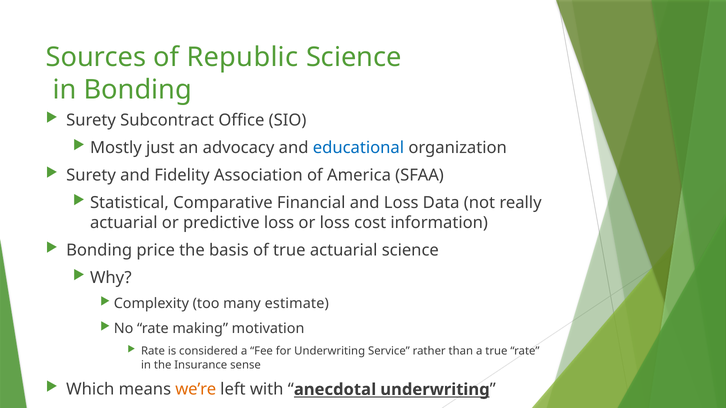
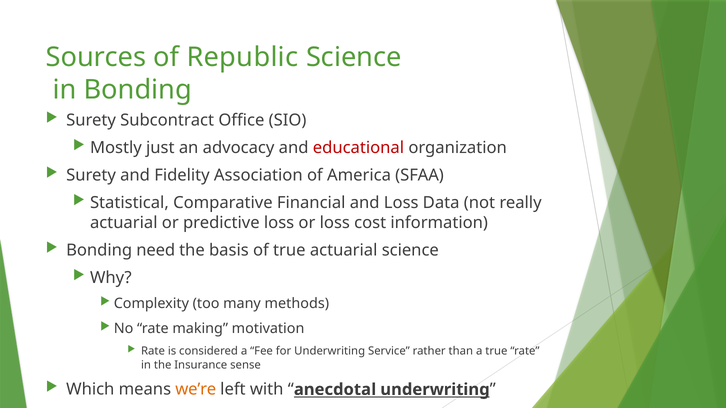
educational colour: blue -> red
price: price -> need
estimate: estimate -> methods
